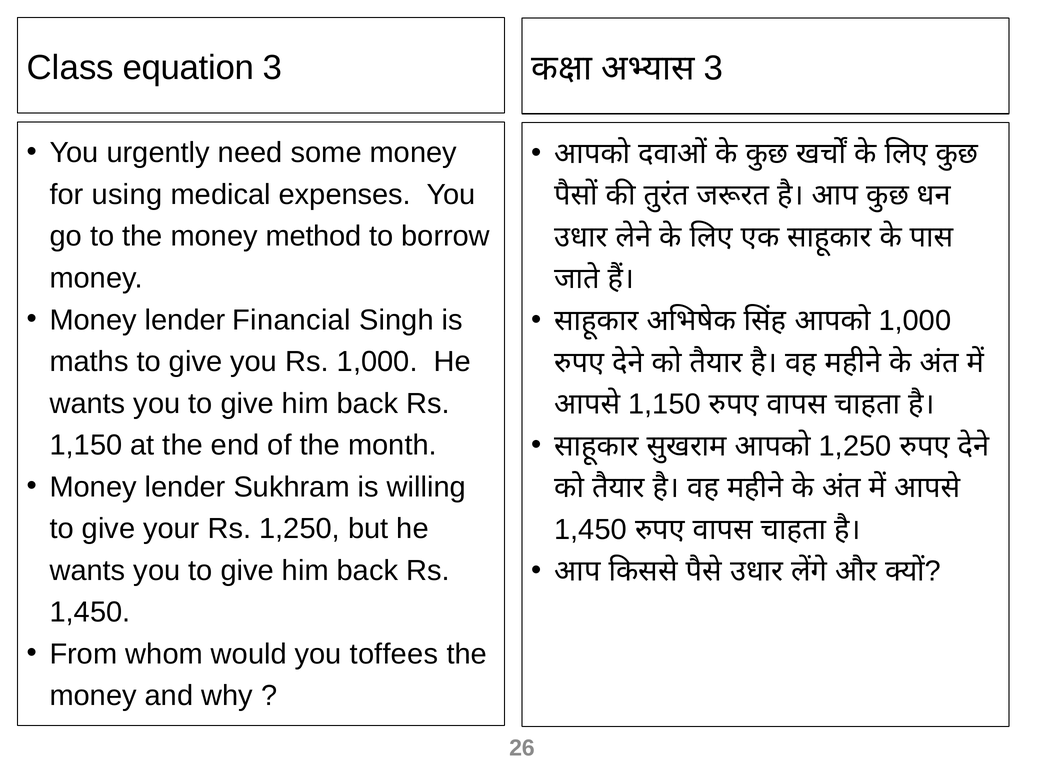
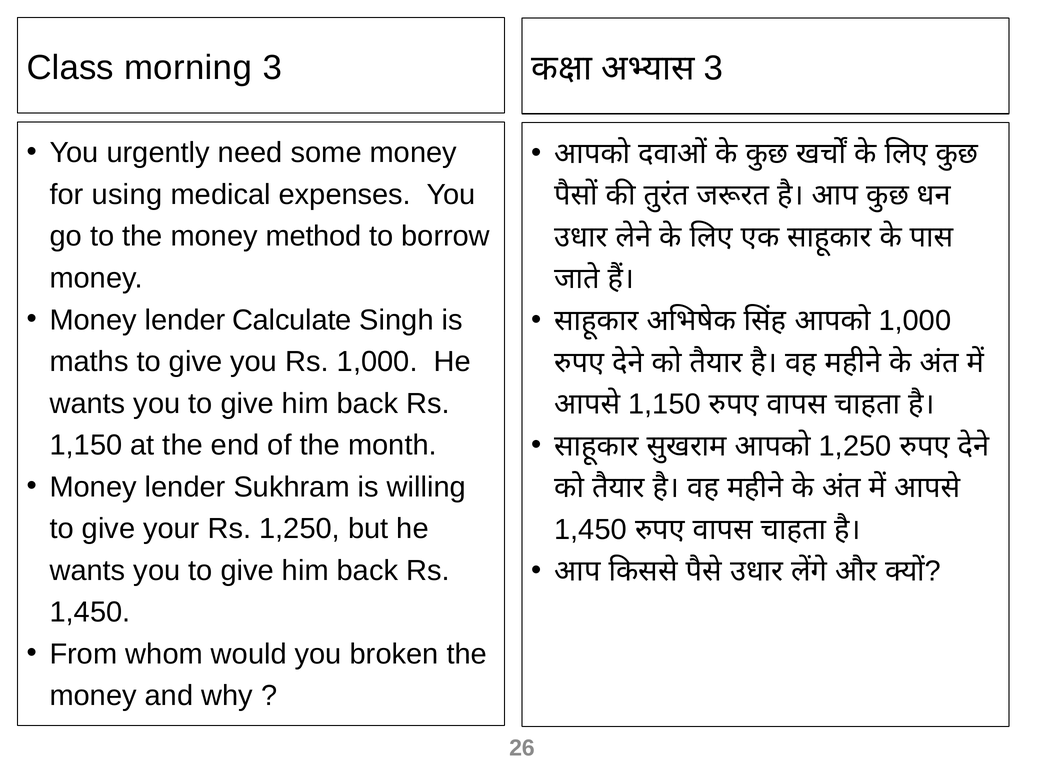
equation: equation -> morning
Financial: Financial -> Calculate
toffees: toffees -> broken
